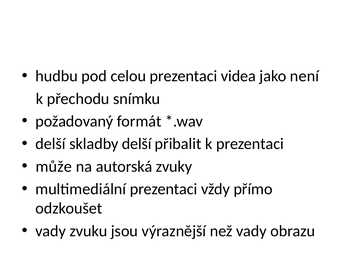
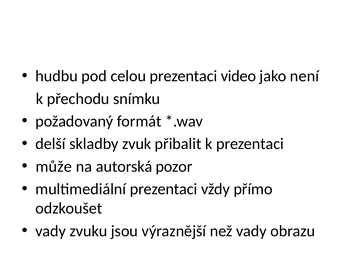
videa: videa -> video
skladby delší: delší -> zvuk
zvuky: zvuky -> pozor
